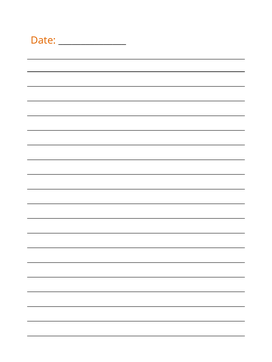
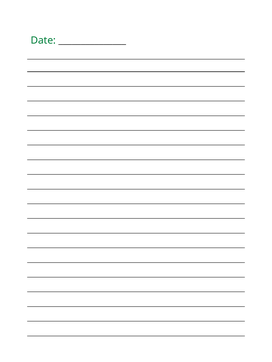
Date colour: orange -> green
